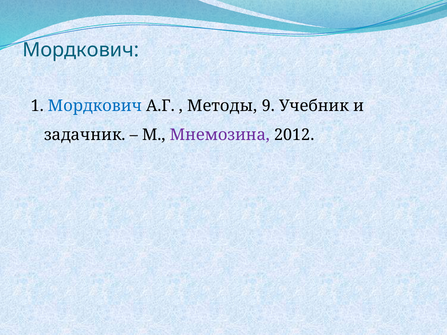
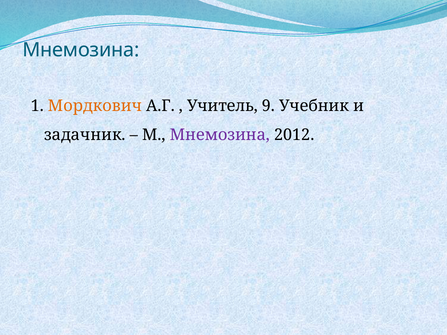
Мордкович at (81, 50): Мордкович -> Мнемозина
Мордкович at (95, 106) colour: blue -> orange
Методы: Методы -> Учитель
